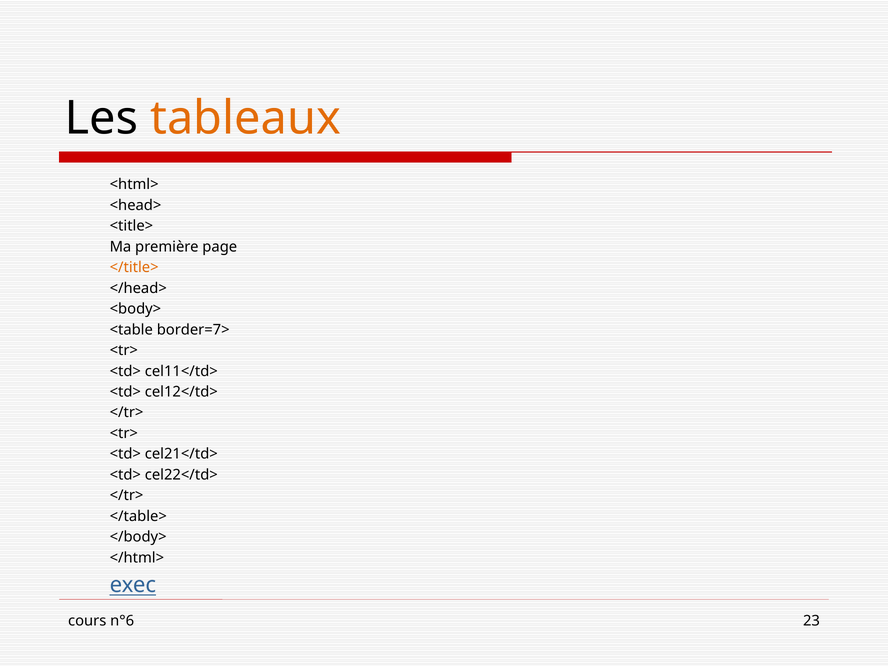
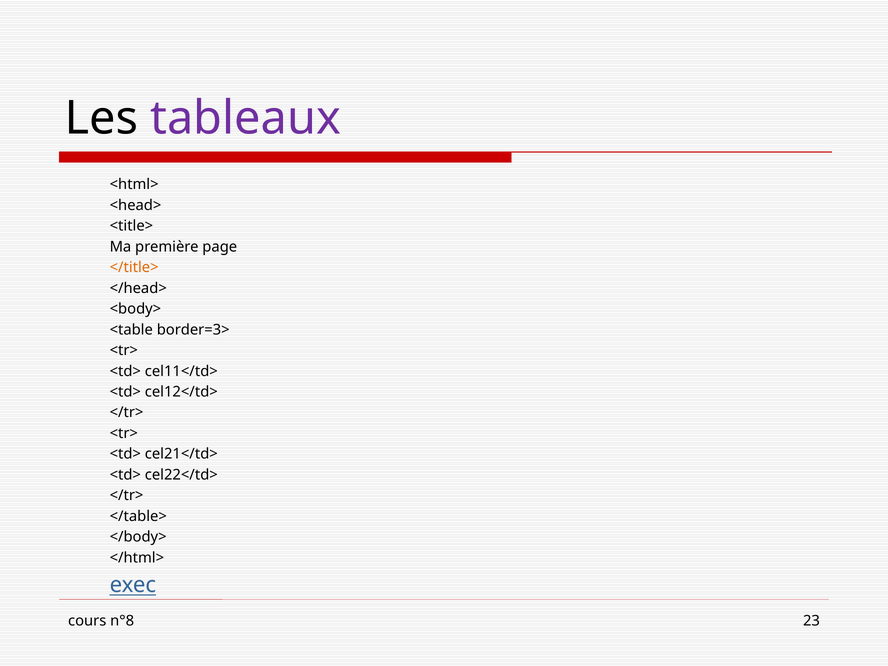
tableaux colour: orange -> purple
border=7>: border=7> -> border=3>
n°6: n°6 -> n°8
